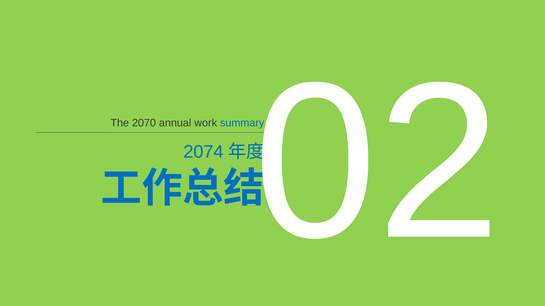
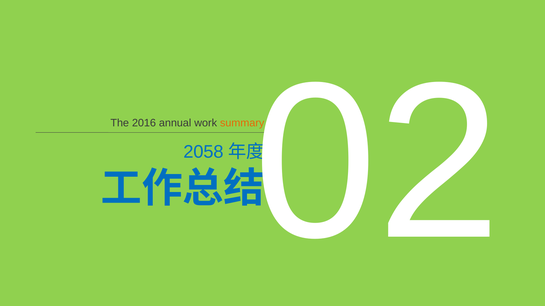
2070: 2070 -> 2016
summary colour: blue -> orange
2074: 2074 -> 2058
